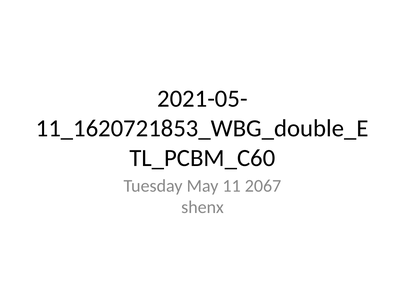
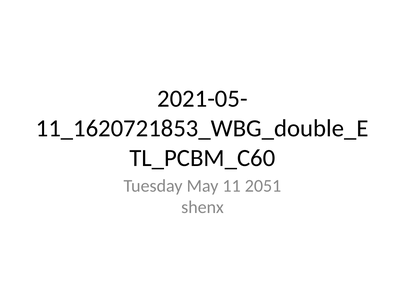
2067: 2067 -> 2051
